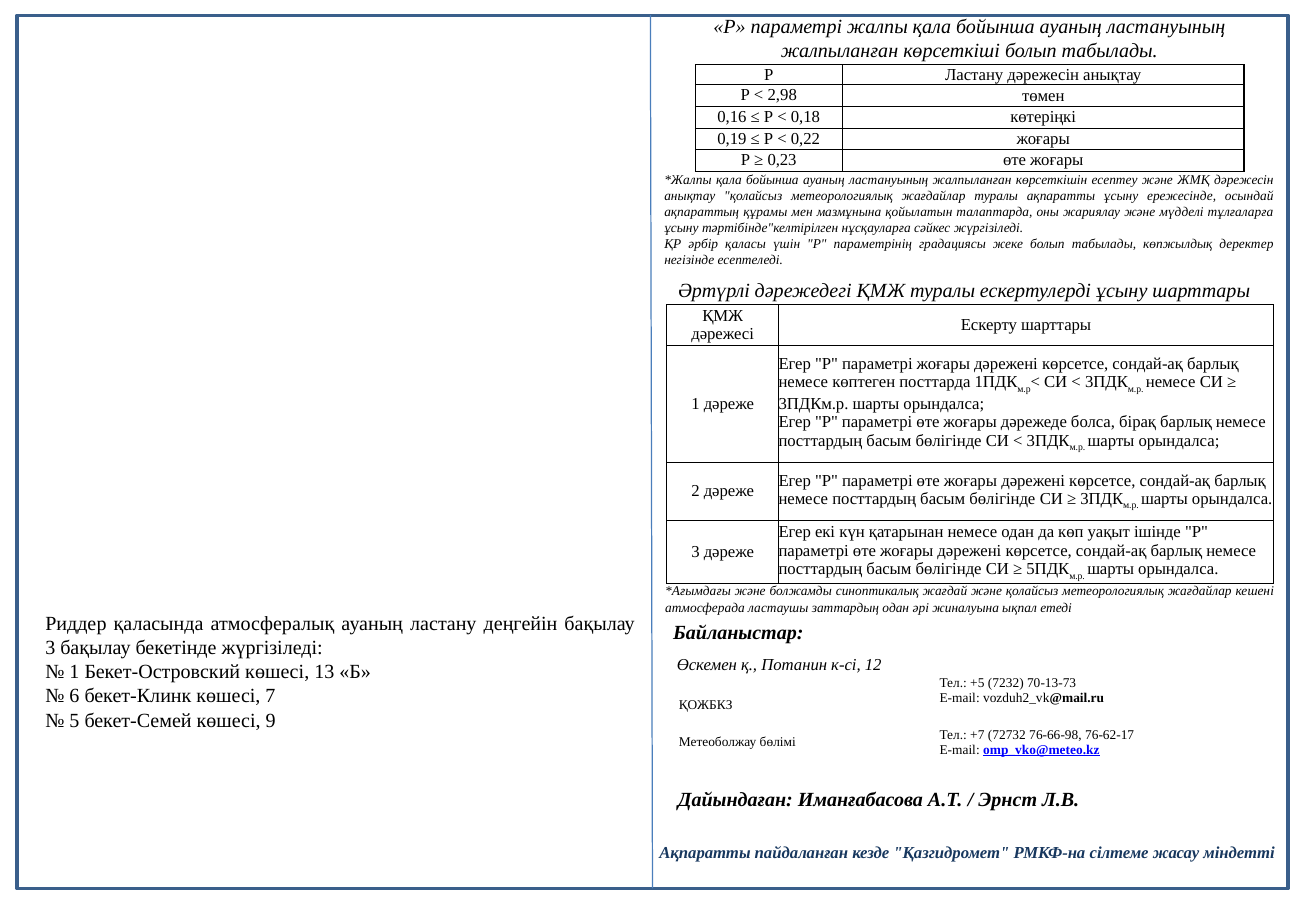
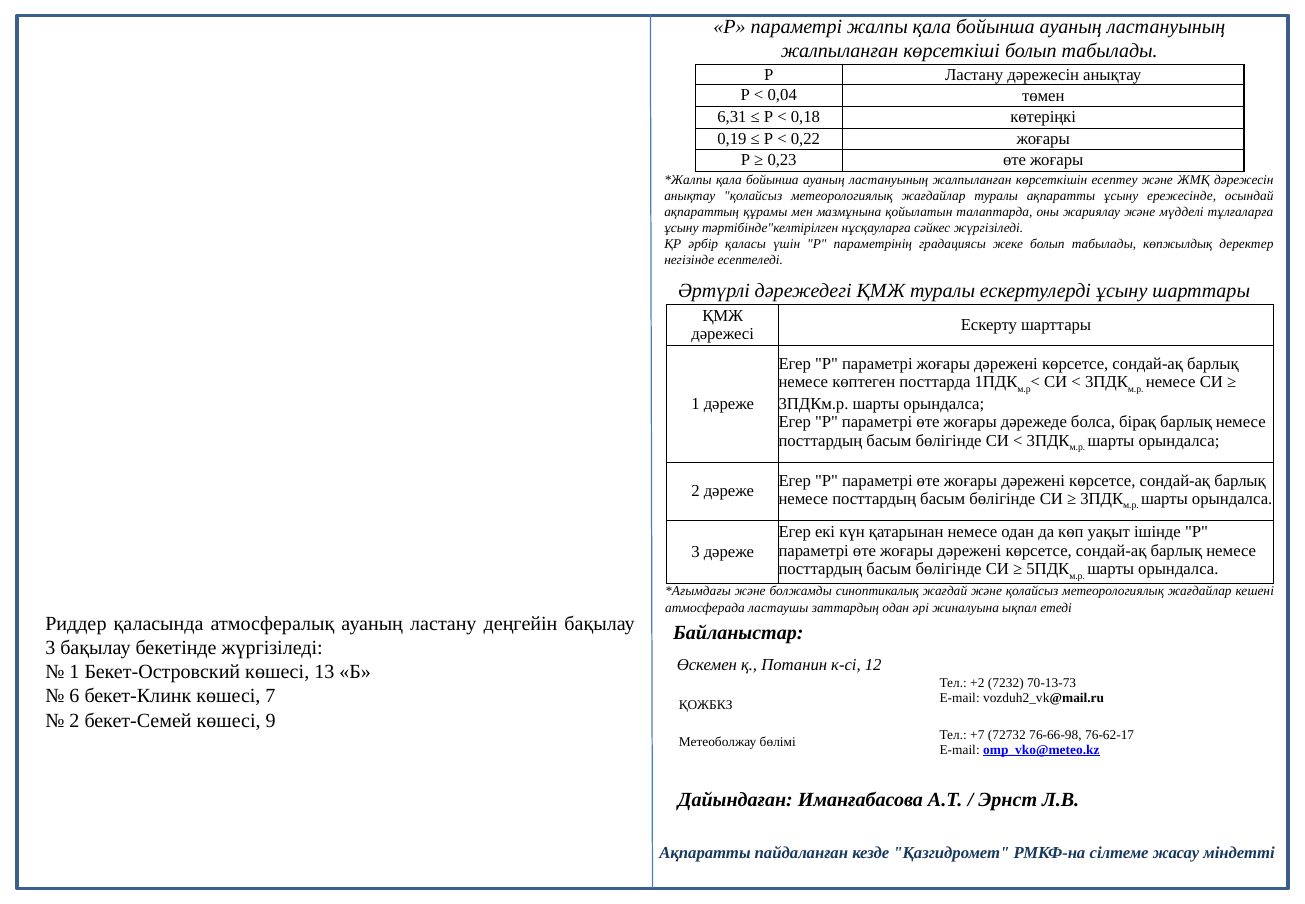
2,98: 2,98 -> 0,04
0,16: 0,16 -> 6,31
+5: +5 -> +2
5 at (74, 720): 5 -> 2
